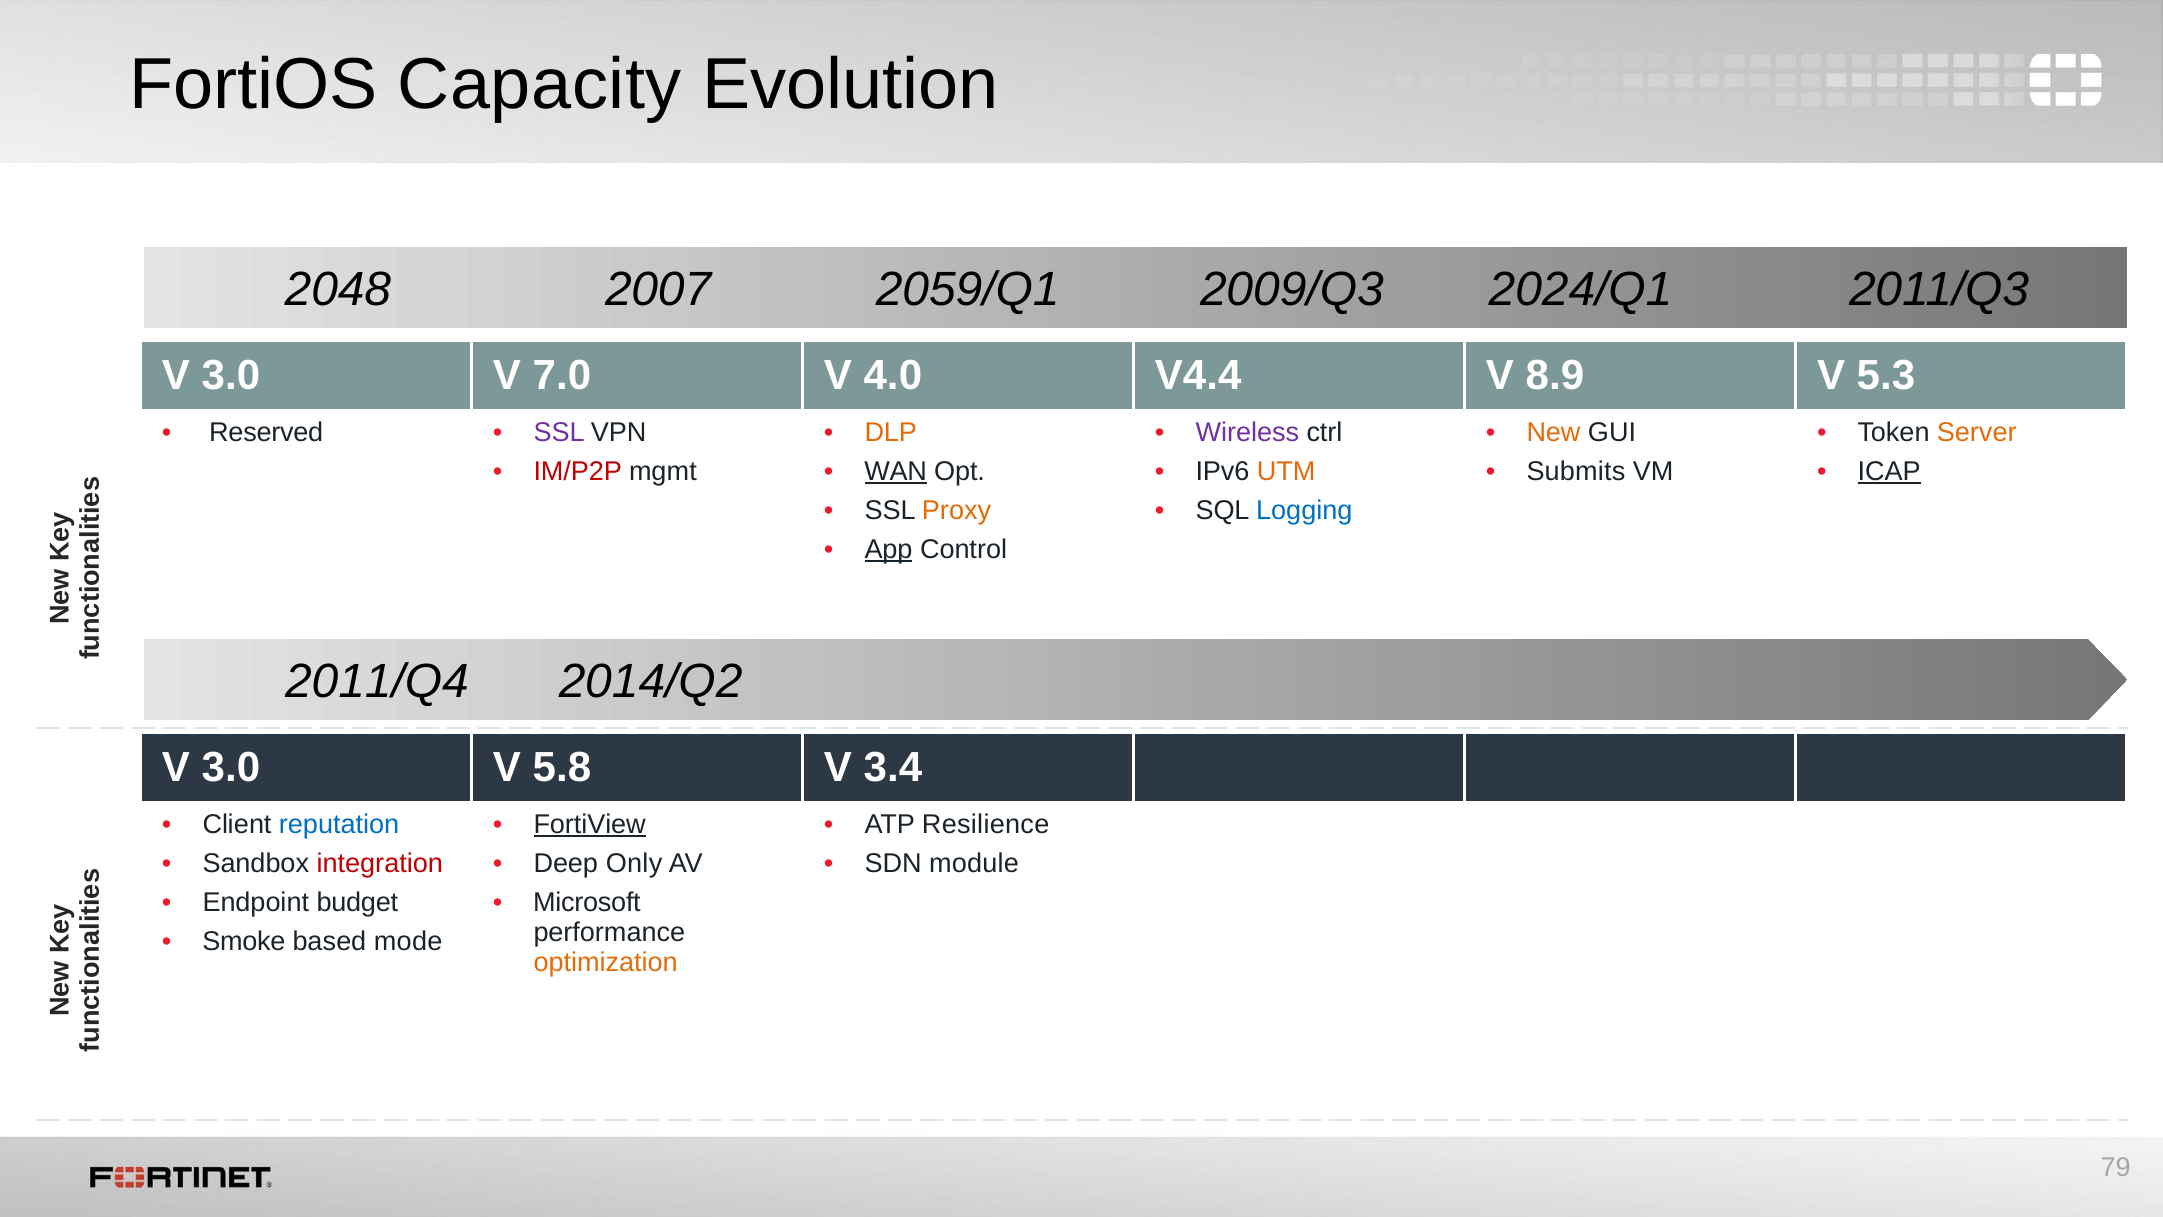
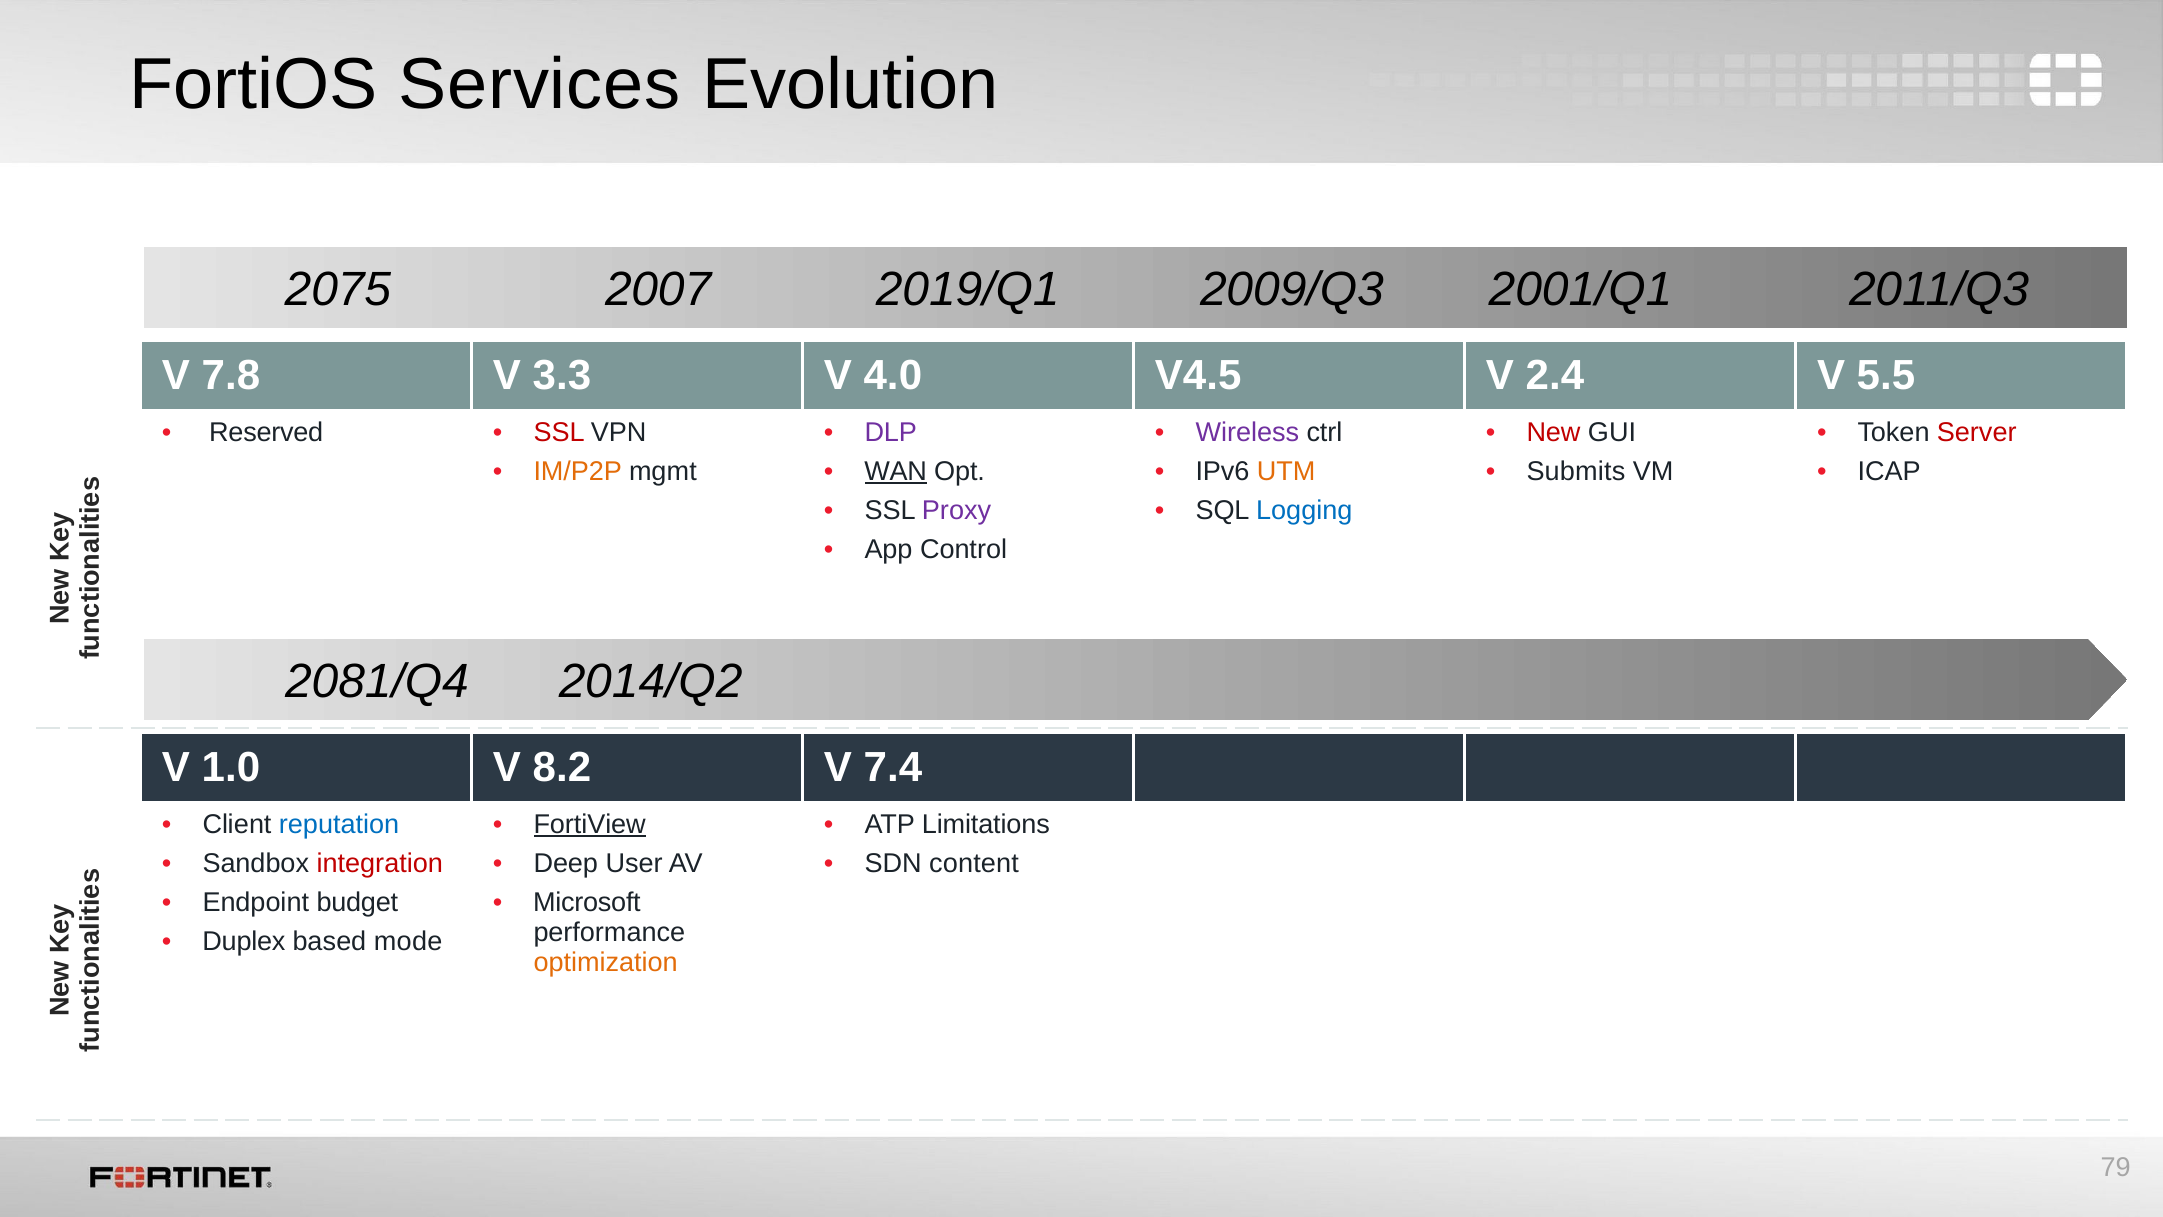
Capacity: Capacity -> Services
2048: 2048 -> 2075
2059/Q1: 2059/Q1 -> 2019/Q1
2024/Q1: 2024/Q1 -> 2001/Q1
3.0 at (231, 376): 3.0 -> 7.8
7.0: 7.0 -> 3.3
V4.4: V4.4 -> V4.5
8.9: 8.9 -> 2.4
5.3: 5.3 -> 5.5
SSL at (559, 432) colour: purple -> red
DLP colour: orange -> purple
New colour: orange -> red
Server colour: orange -> red
IM/P2P colour: red -> orange
ICAP underline: present -> none
Proxy colour: orange -> purple
App underline: present -> none
2011/Q4: 2011/Q4 -> 2081/Q4
3.0 at (231, 768): 3.0 -> 1.0
5.8: 5.8 -> 8.2
3.4: 3.4 -> 7.4
Resilience: Resilience -> Limitations
Only: Only -> User
module: module -> content
Smoke: Smoke -> Duplex
